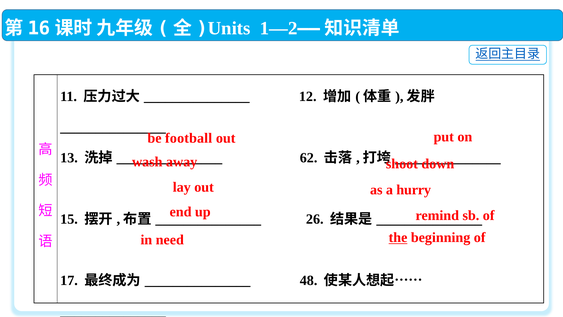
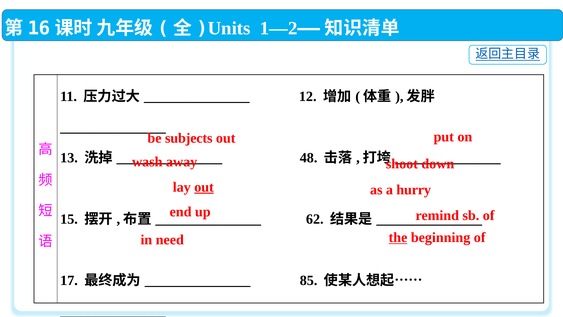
football: football -> subjects
62: 62 -> 48
out at (204, 187) underline: none -> present
26: 26 -> 62
48: 48 -> 85
